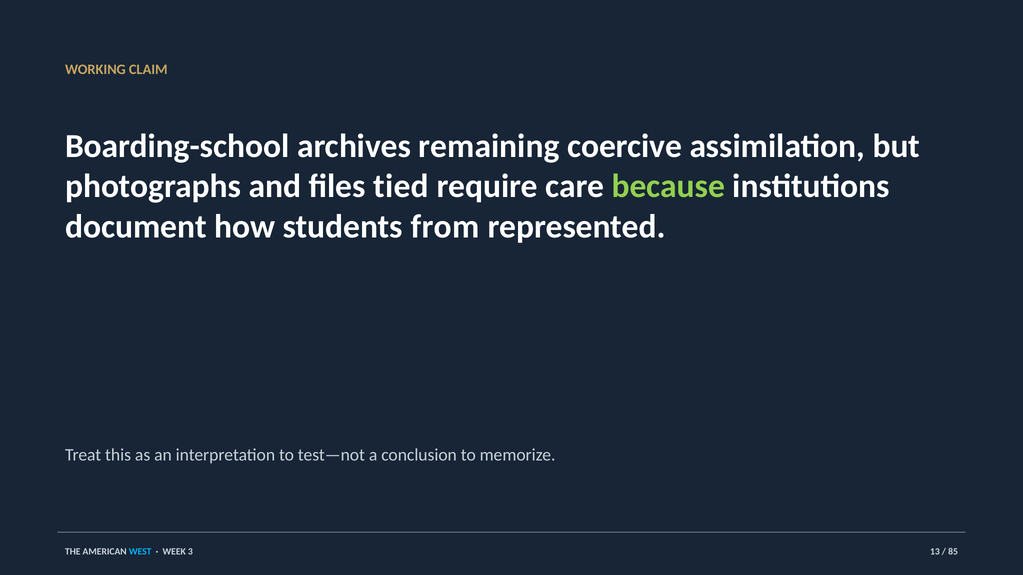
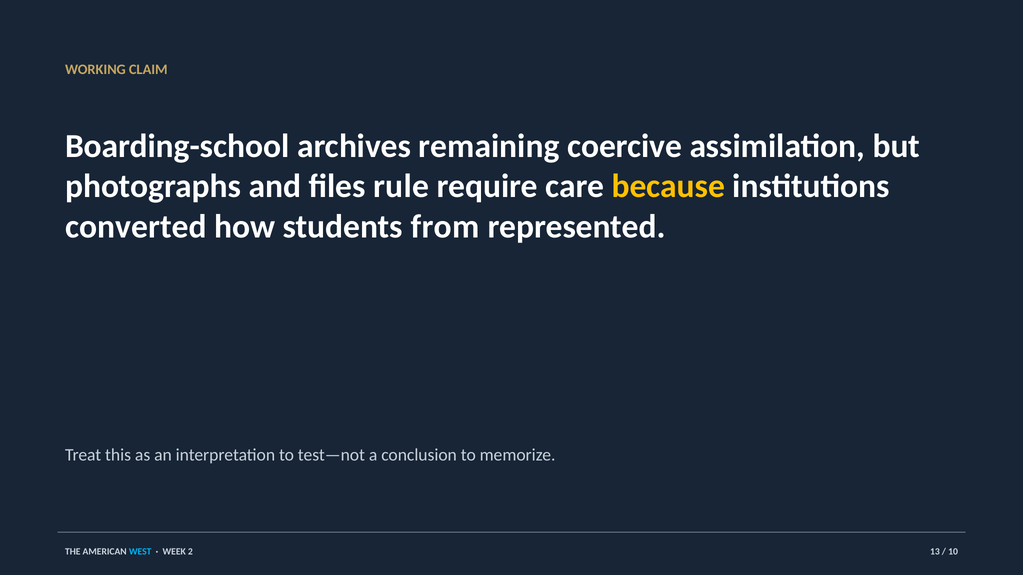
tied: tied -> rule
because colour: light green -> yellow
document: document -> converted
3: 3 -> 2
85: 85 -> 10
